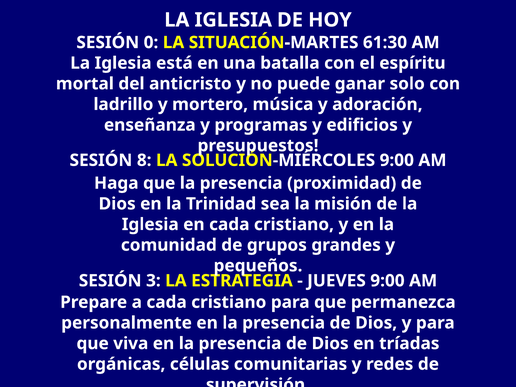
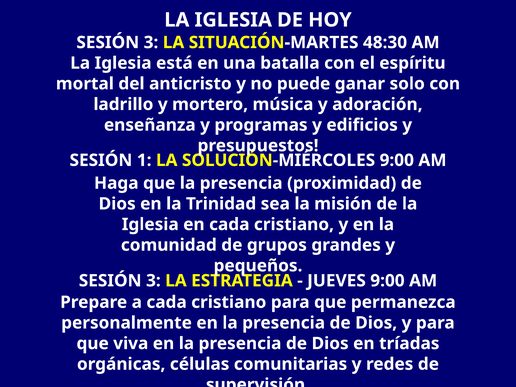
0 at (151, 42): 0 -> 3
61:30: 61:30 -> 48:30
8: 8 -> 1
